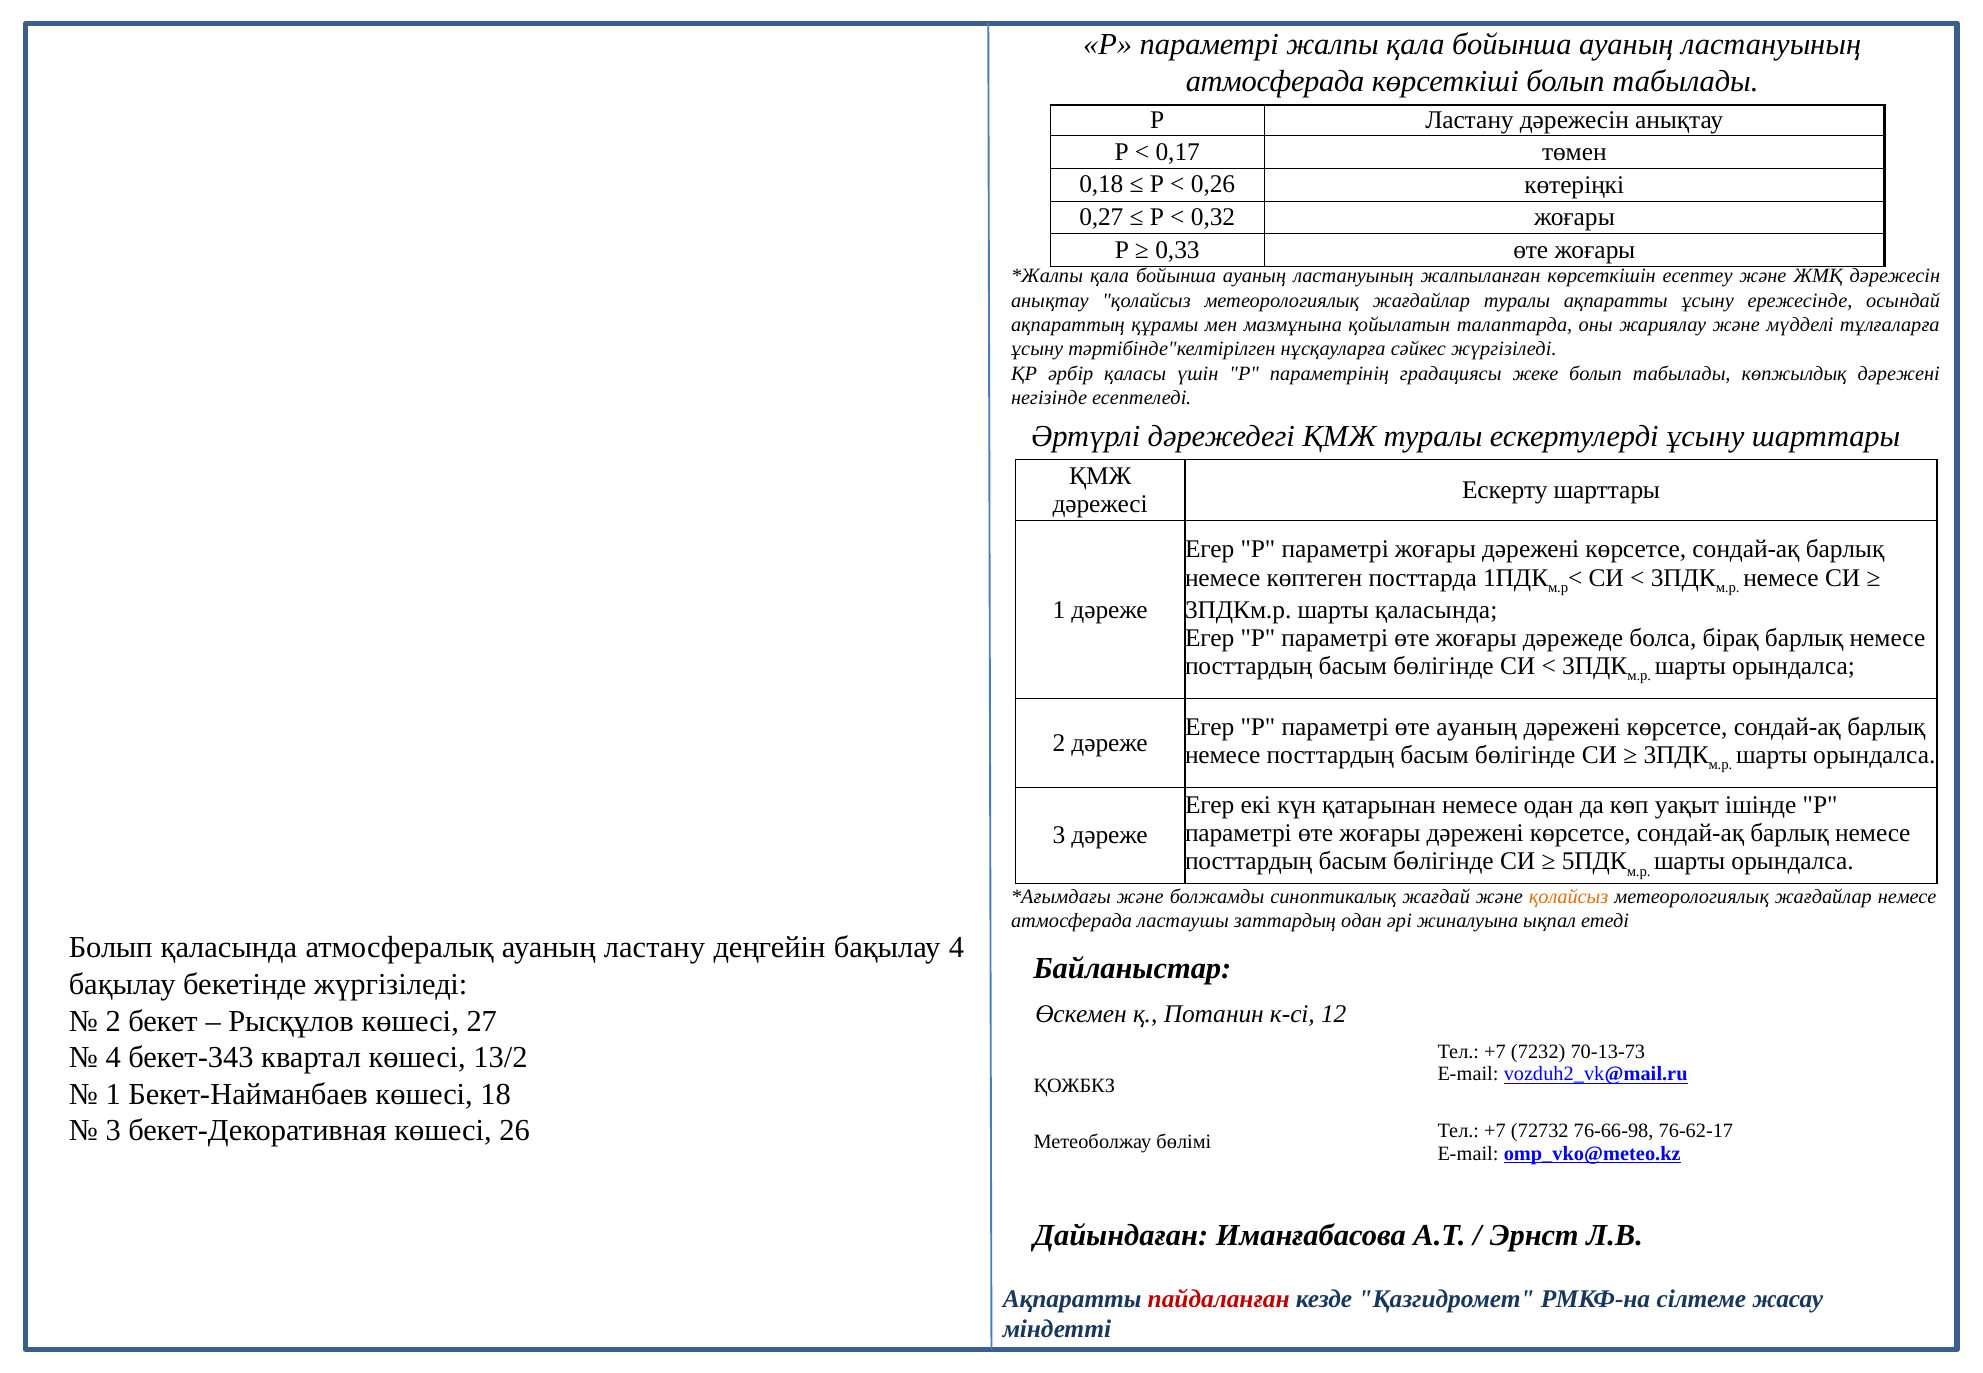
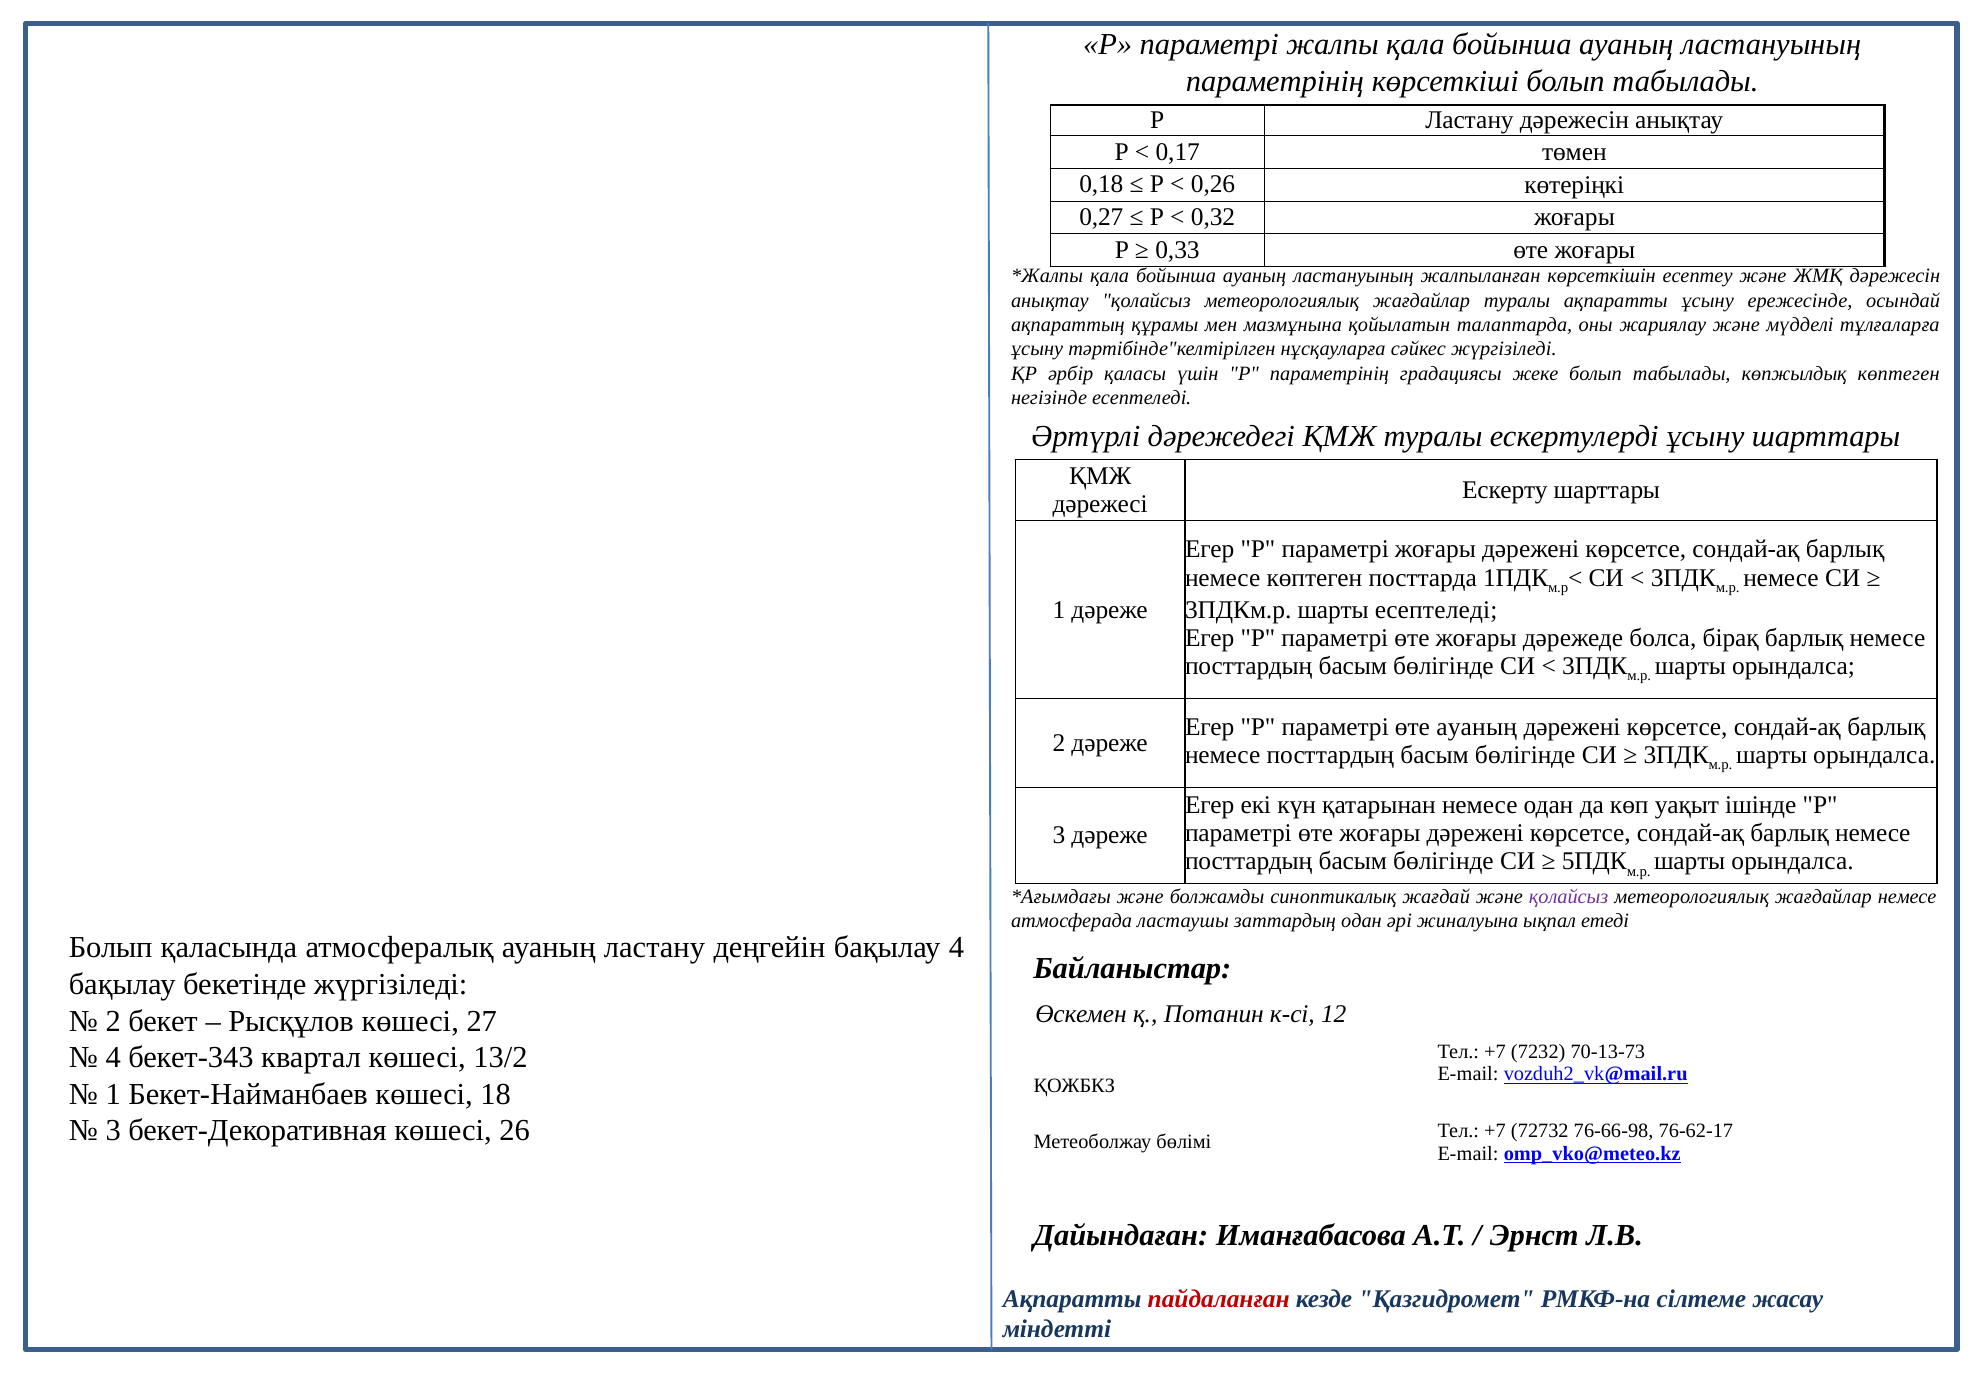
атмосферада at (1275, 81): атмосферада -> параметрінің
көпжылдық дәрежені: дәрежені -> көптеген
шарты қаласында: қаласында -> есептеледі
қолайсыз at (1569, 896) colour: orange -> purple
